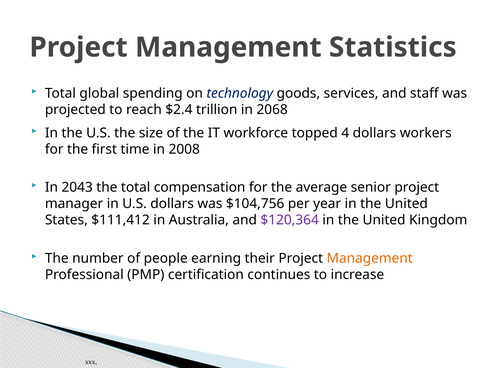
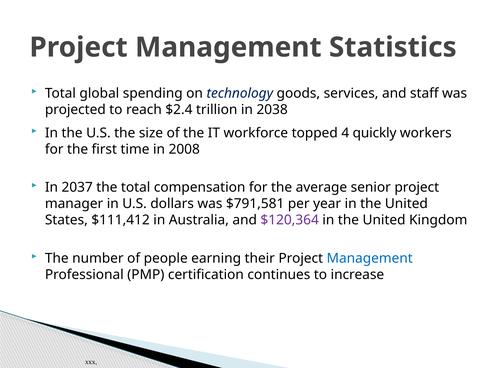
2068: 2068 -> 2038
4 dollars: dollars -> quickly
2043: 2043 -> 2037
$104,756: $104,756 -> $791,581
Management at (370, 258) colour: orange -> blue
